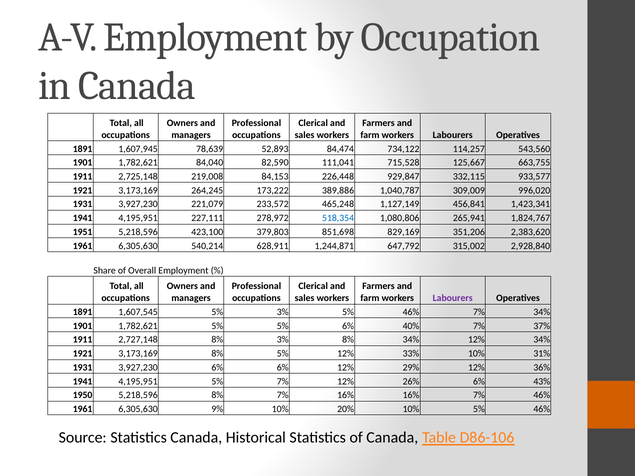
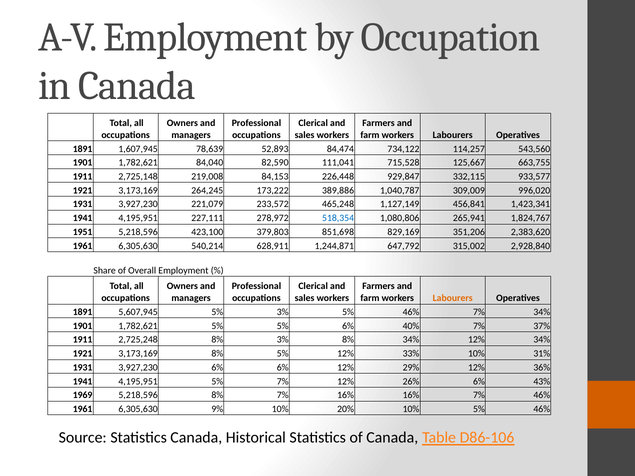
Labourers at (453, 298) colour: purple -> orange
1,607,545: 1,607,545 -> 5,607,945
2,727,148: 2,727,148 -> 2,725,248
1950: 1950 -> 1969
